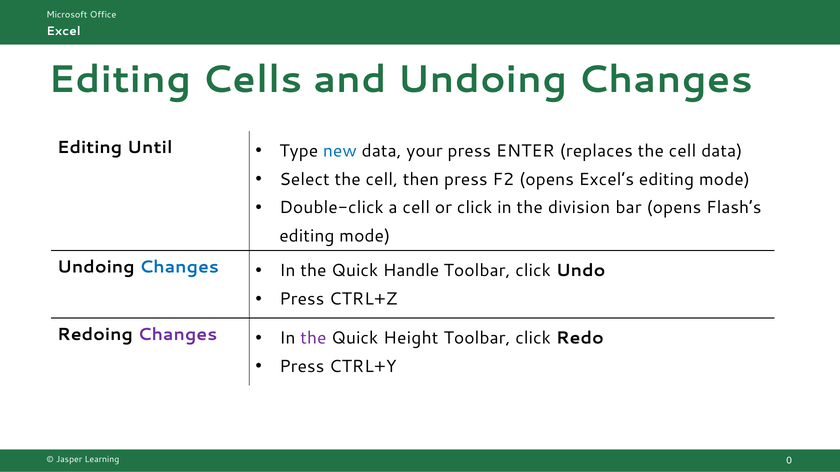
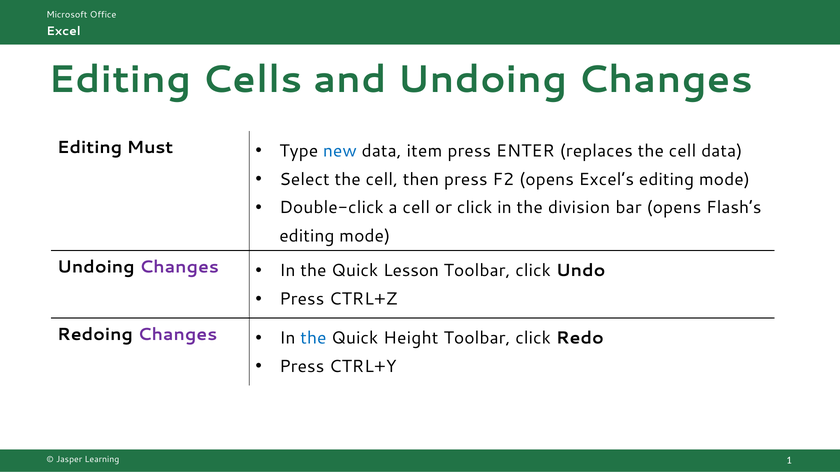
Until: Until -> Must
your: your -> item
Changes at (179, 267) colour: blue -> purple
Handle: Handle -> Lesson
the at (313, 338) colour: purple -> blue
0: 0 -> 1
